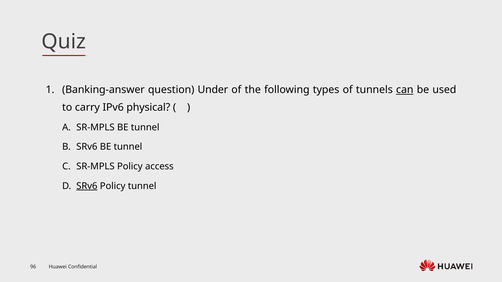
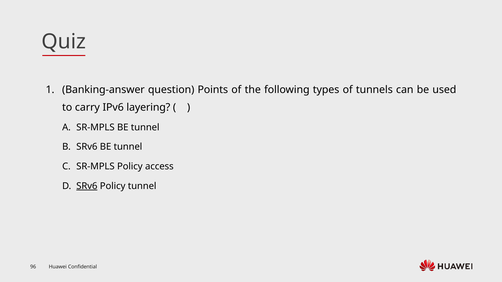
Under: Under -> Points
can underline: present -> none
physical: physical -> layering
